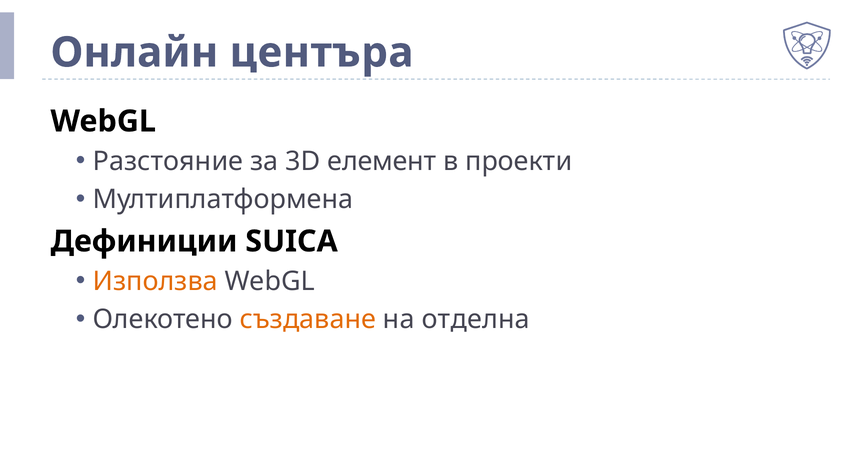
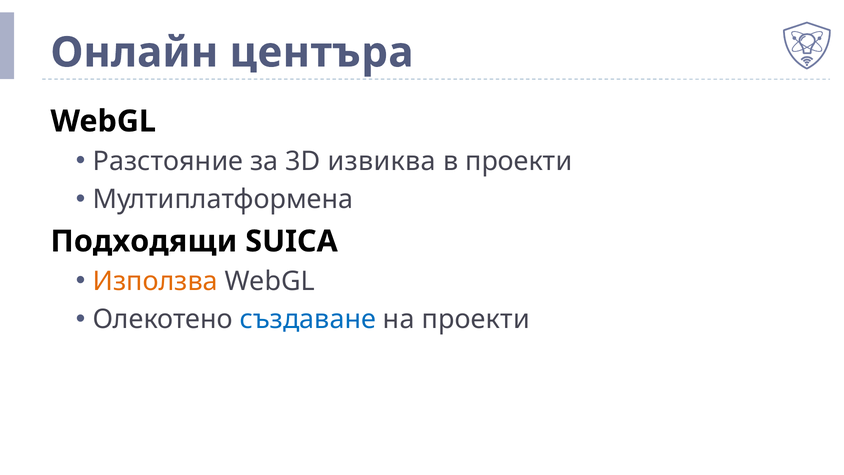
елемент: елемент -> извиква
Дефиниции: Дефиниции -> Подходящи
създаване colour: orange -> blue
на отделна: отделна -> проекти
